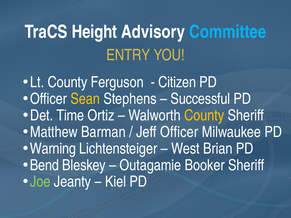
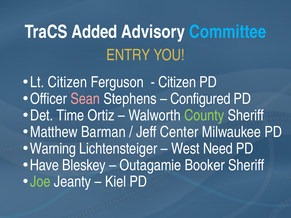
Height: Height -> Added
Lt County: County -> Citizen
Sean colour: yellow -> pink
Successful: Successful -> Configured
County at (204, 116) colour: yellow -> light green
Jeff Officer: Officer -> Center
Brian: Brian -> Need
Bend: Bend -> Have
